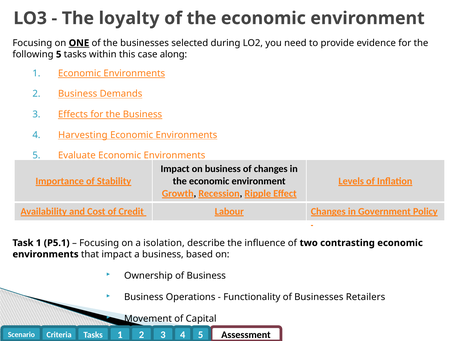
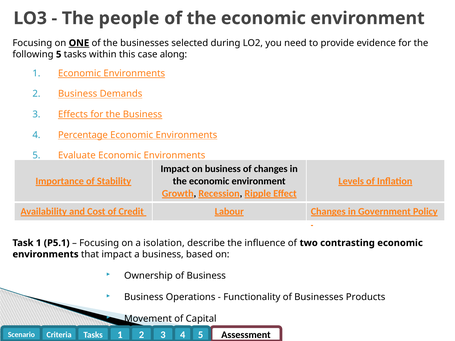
loyalty: loyalty -> people
Harvesting: Harvesting -> Percentage
Retailers: Retailers -> Products
